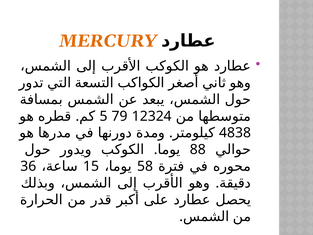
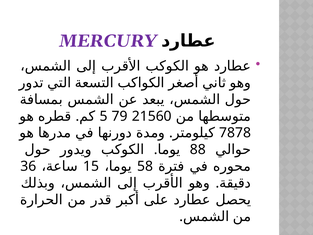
MERCURY colour: orange -> purple
12324: 12324 -> 21560
4838: 4838 -> 7878
